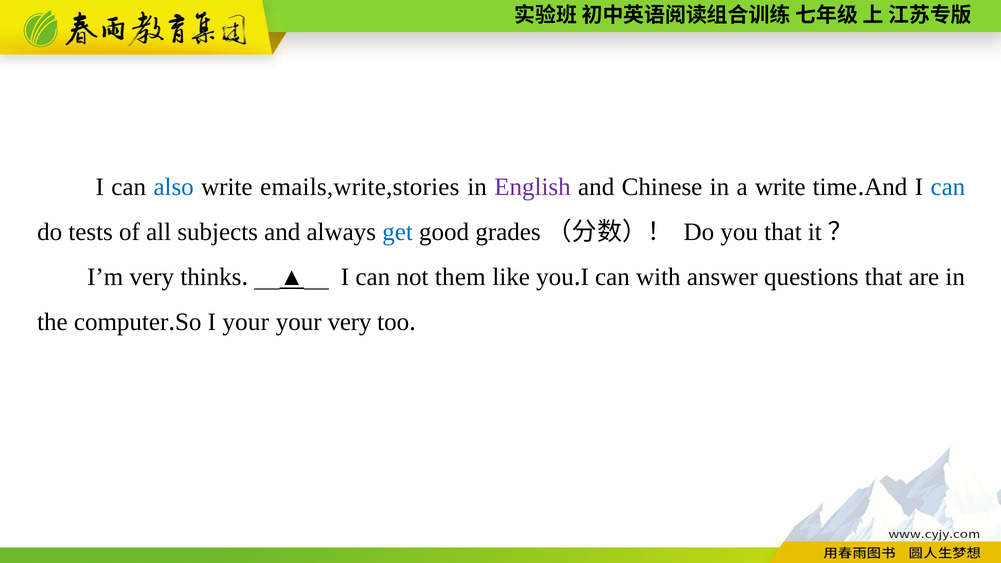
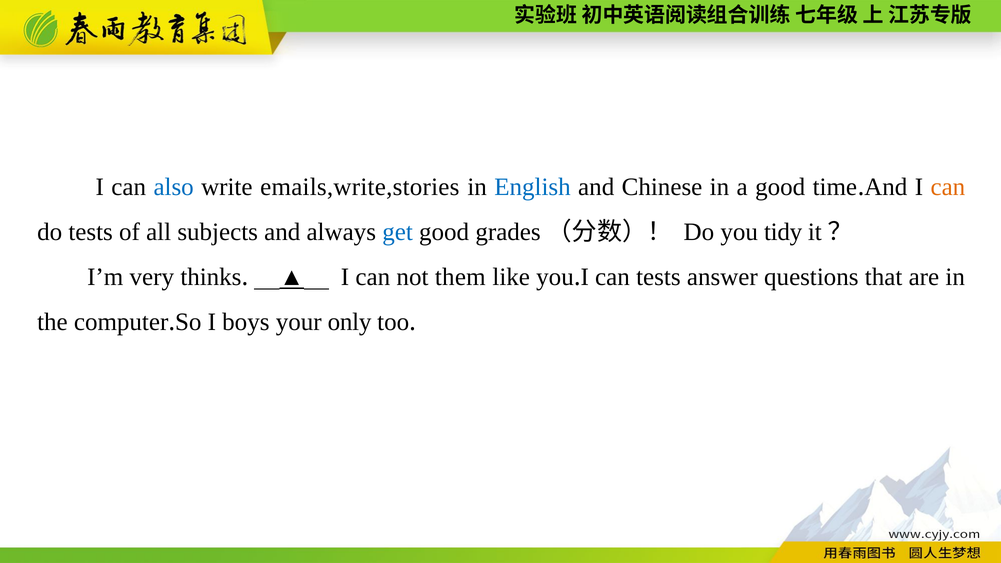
English colour: purple -> blue
a write: write -> good
can at (948, 187) colour: blue -> orange
you that: that -> tidy
can with: with -> tests
I your: your -> boys
your very: very -> only
